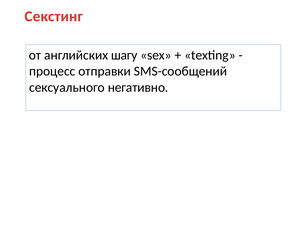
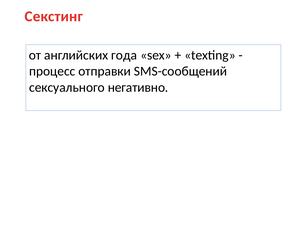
шагу: шагу -> года
